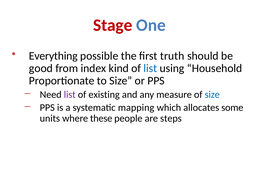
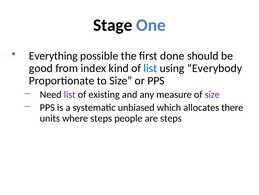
Stage colour: red -> black
truth: truth -> done
Household: Household -> Everybody
size at (212, 94) colour: blue -> purple
mapping: mapping -> unbiased
some: some -> there
where these: these -> steps
